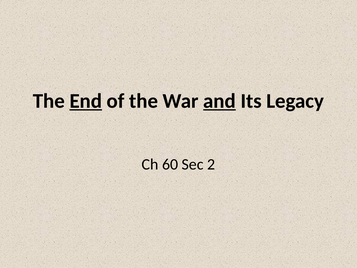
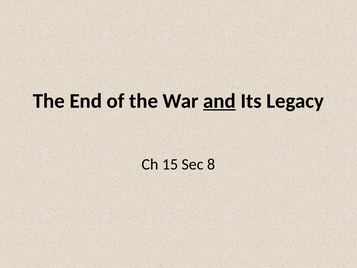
End underline: present -> none
60: 60 -> 15
2: 2 -> 8
